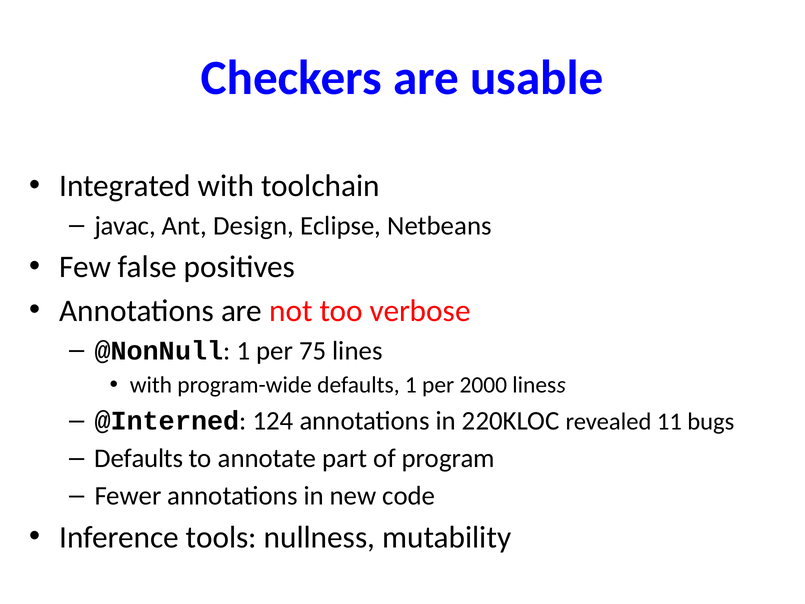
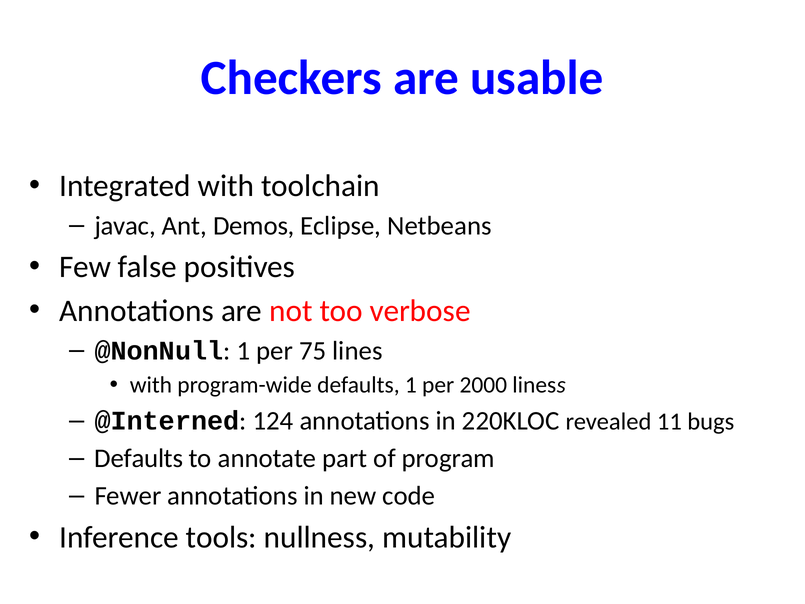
Design: Design -> Demos
